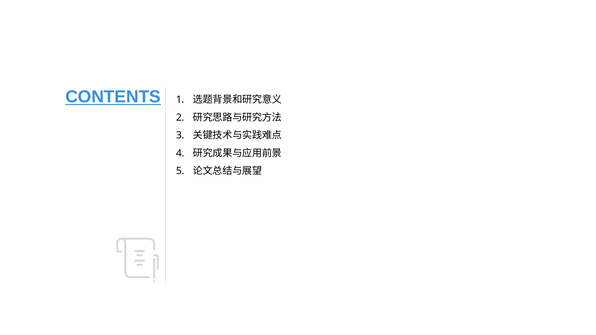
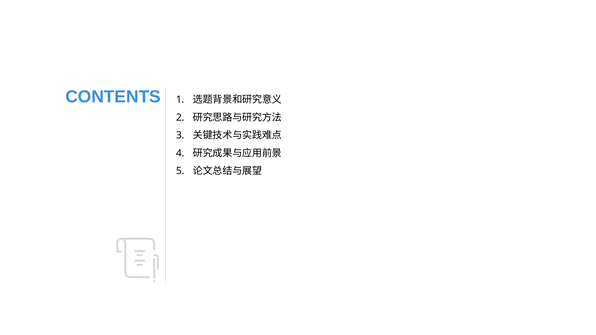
CONTENTS underline: present -> none
